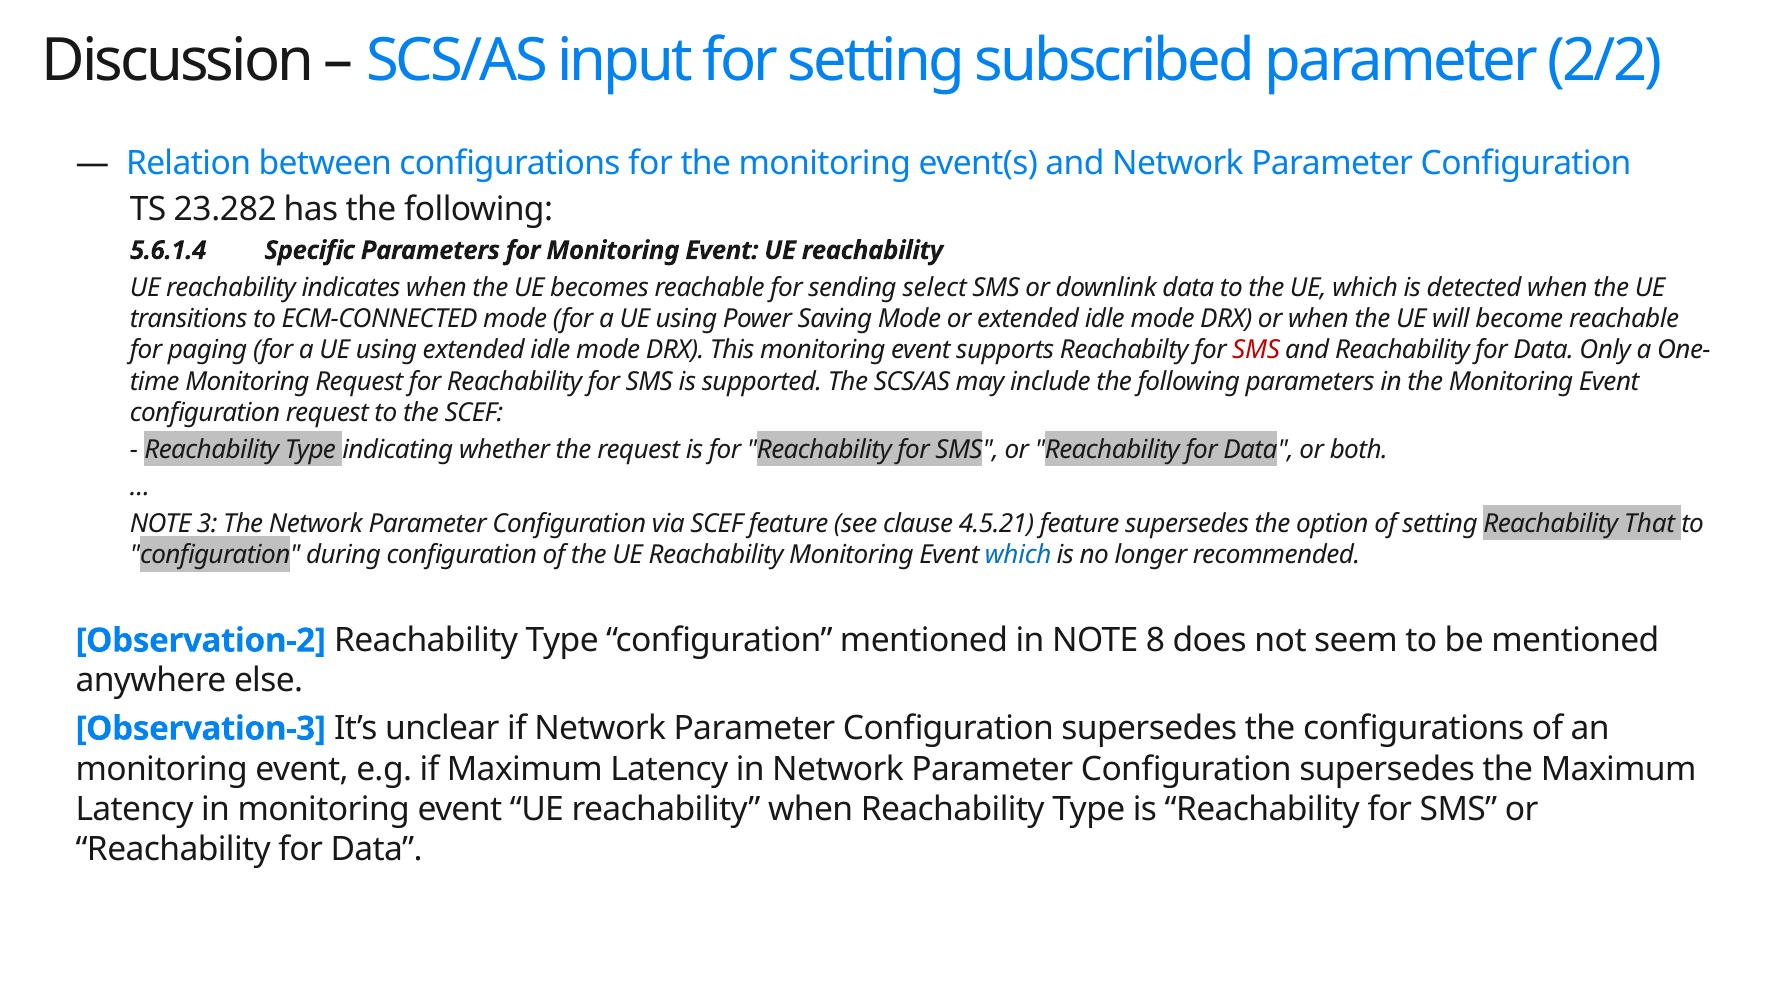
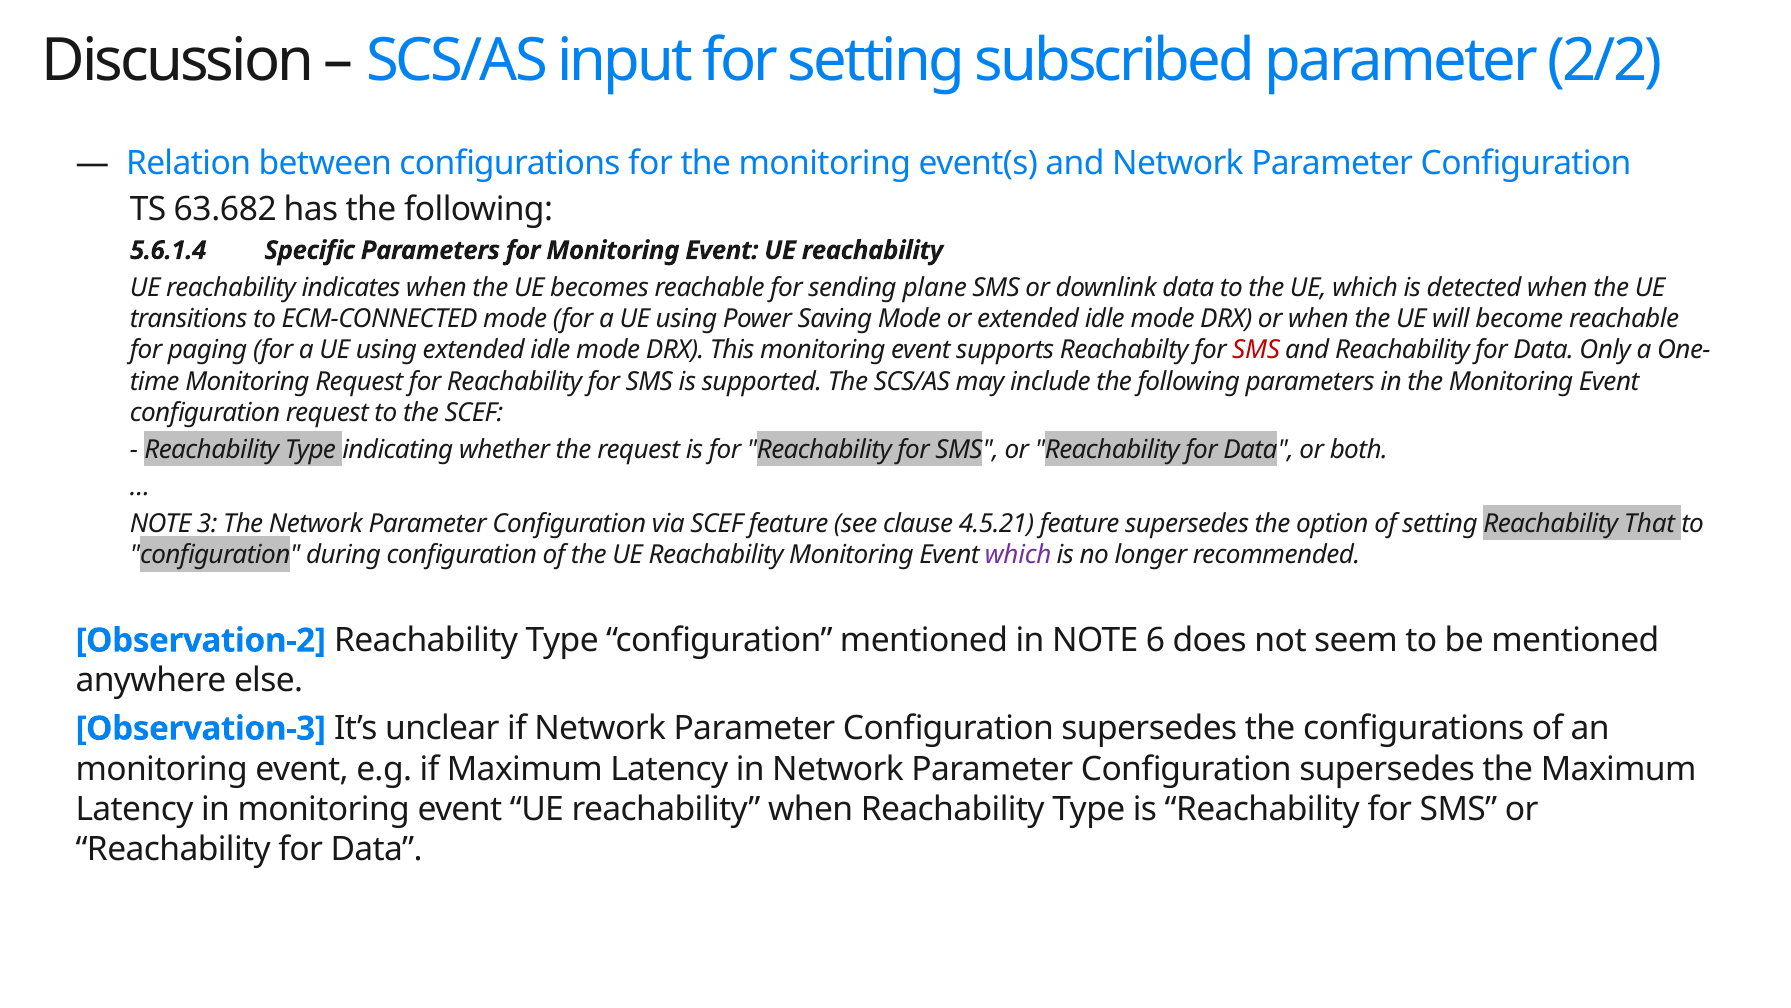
23.282: 23.282 -> 63.682
select: select -> plane
which at (1018, 555) colour: blue -> purple
8: 8 -> 6
